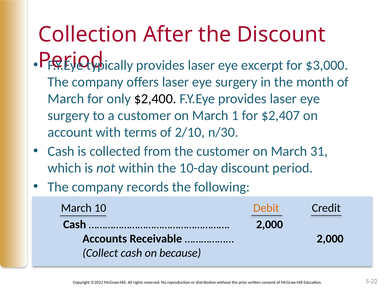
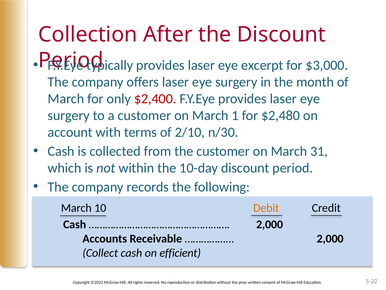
$2,400 colour: black -> red
$2,407: $2,407 -> $2,480
because: because -> efficient
